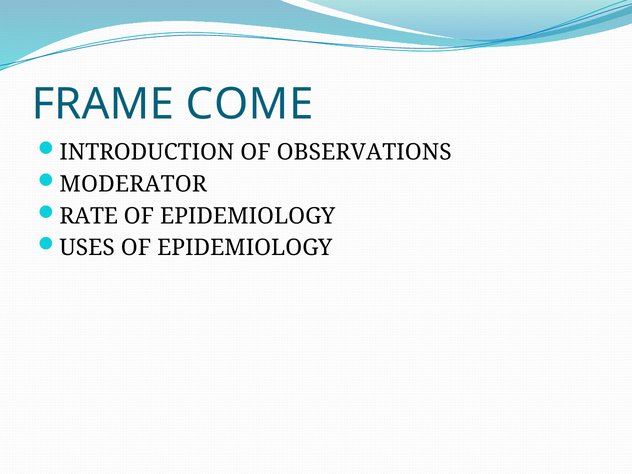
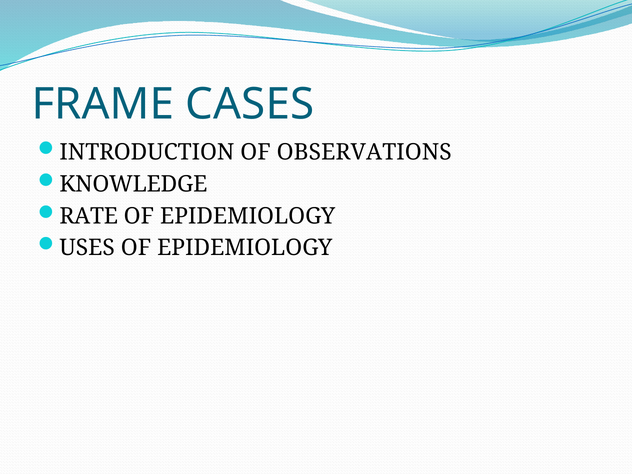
COME: COME -> CASES
MODERATOR: MODERATOR -> KNOWLEDGE
